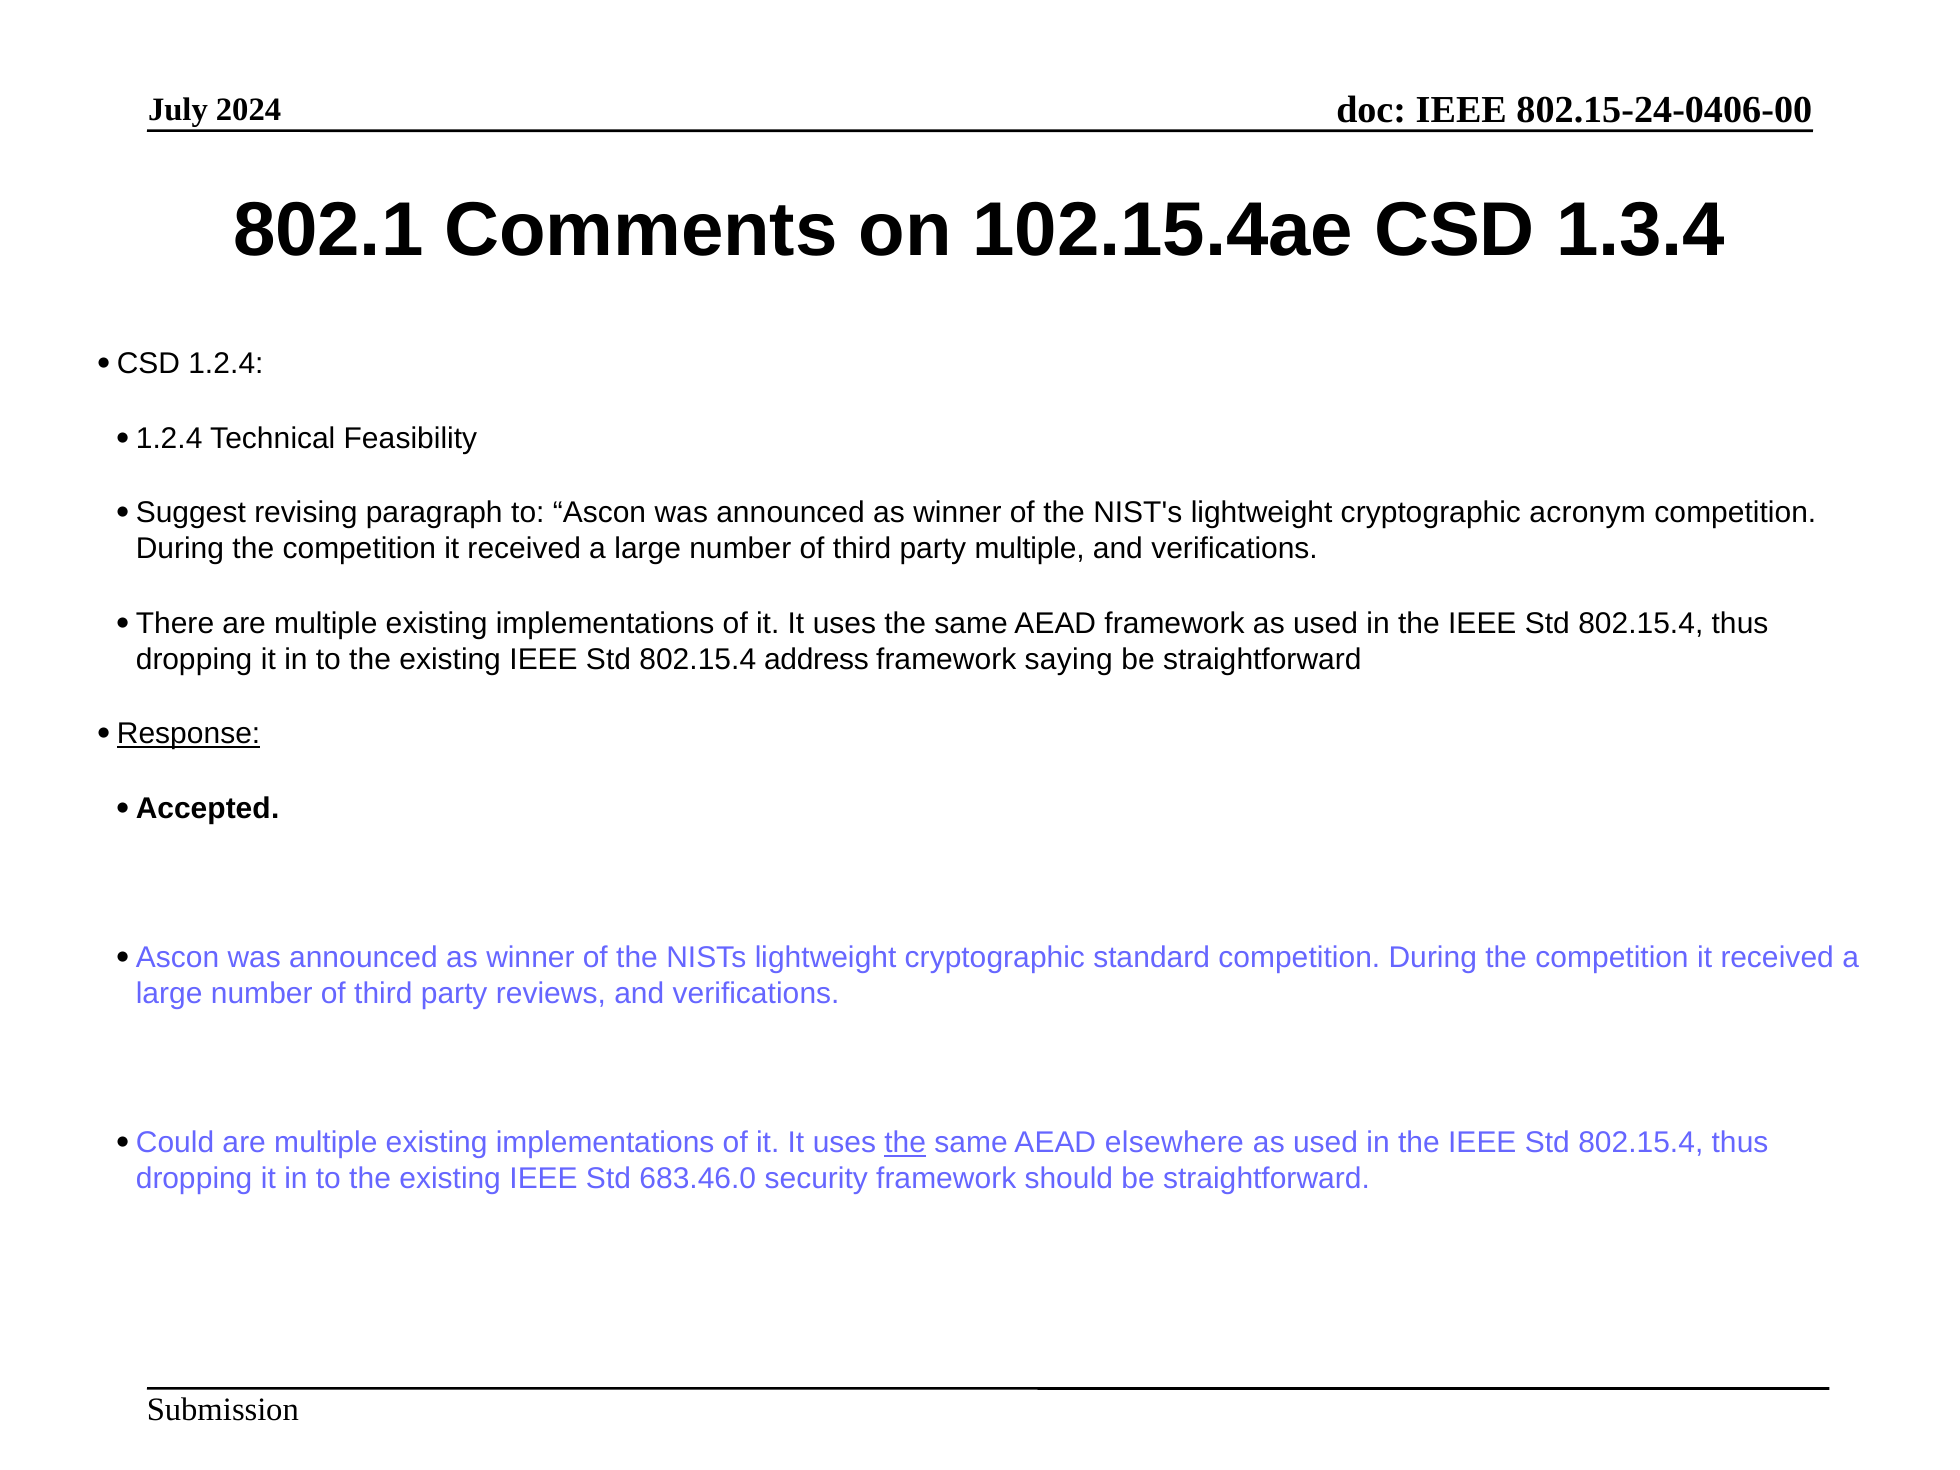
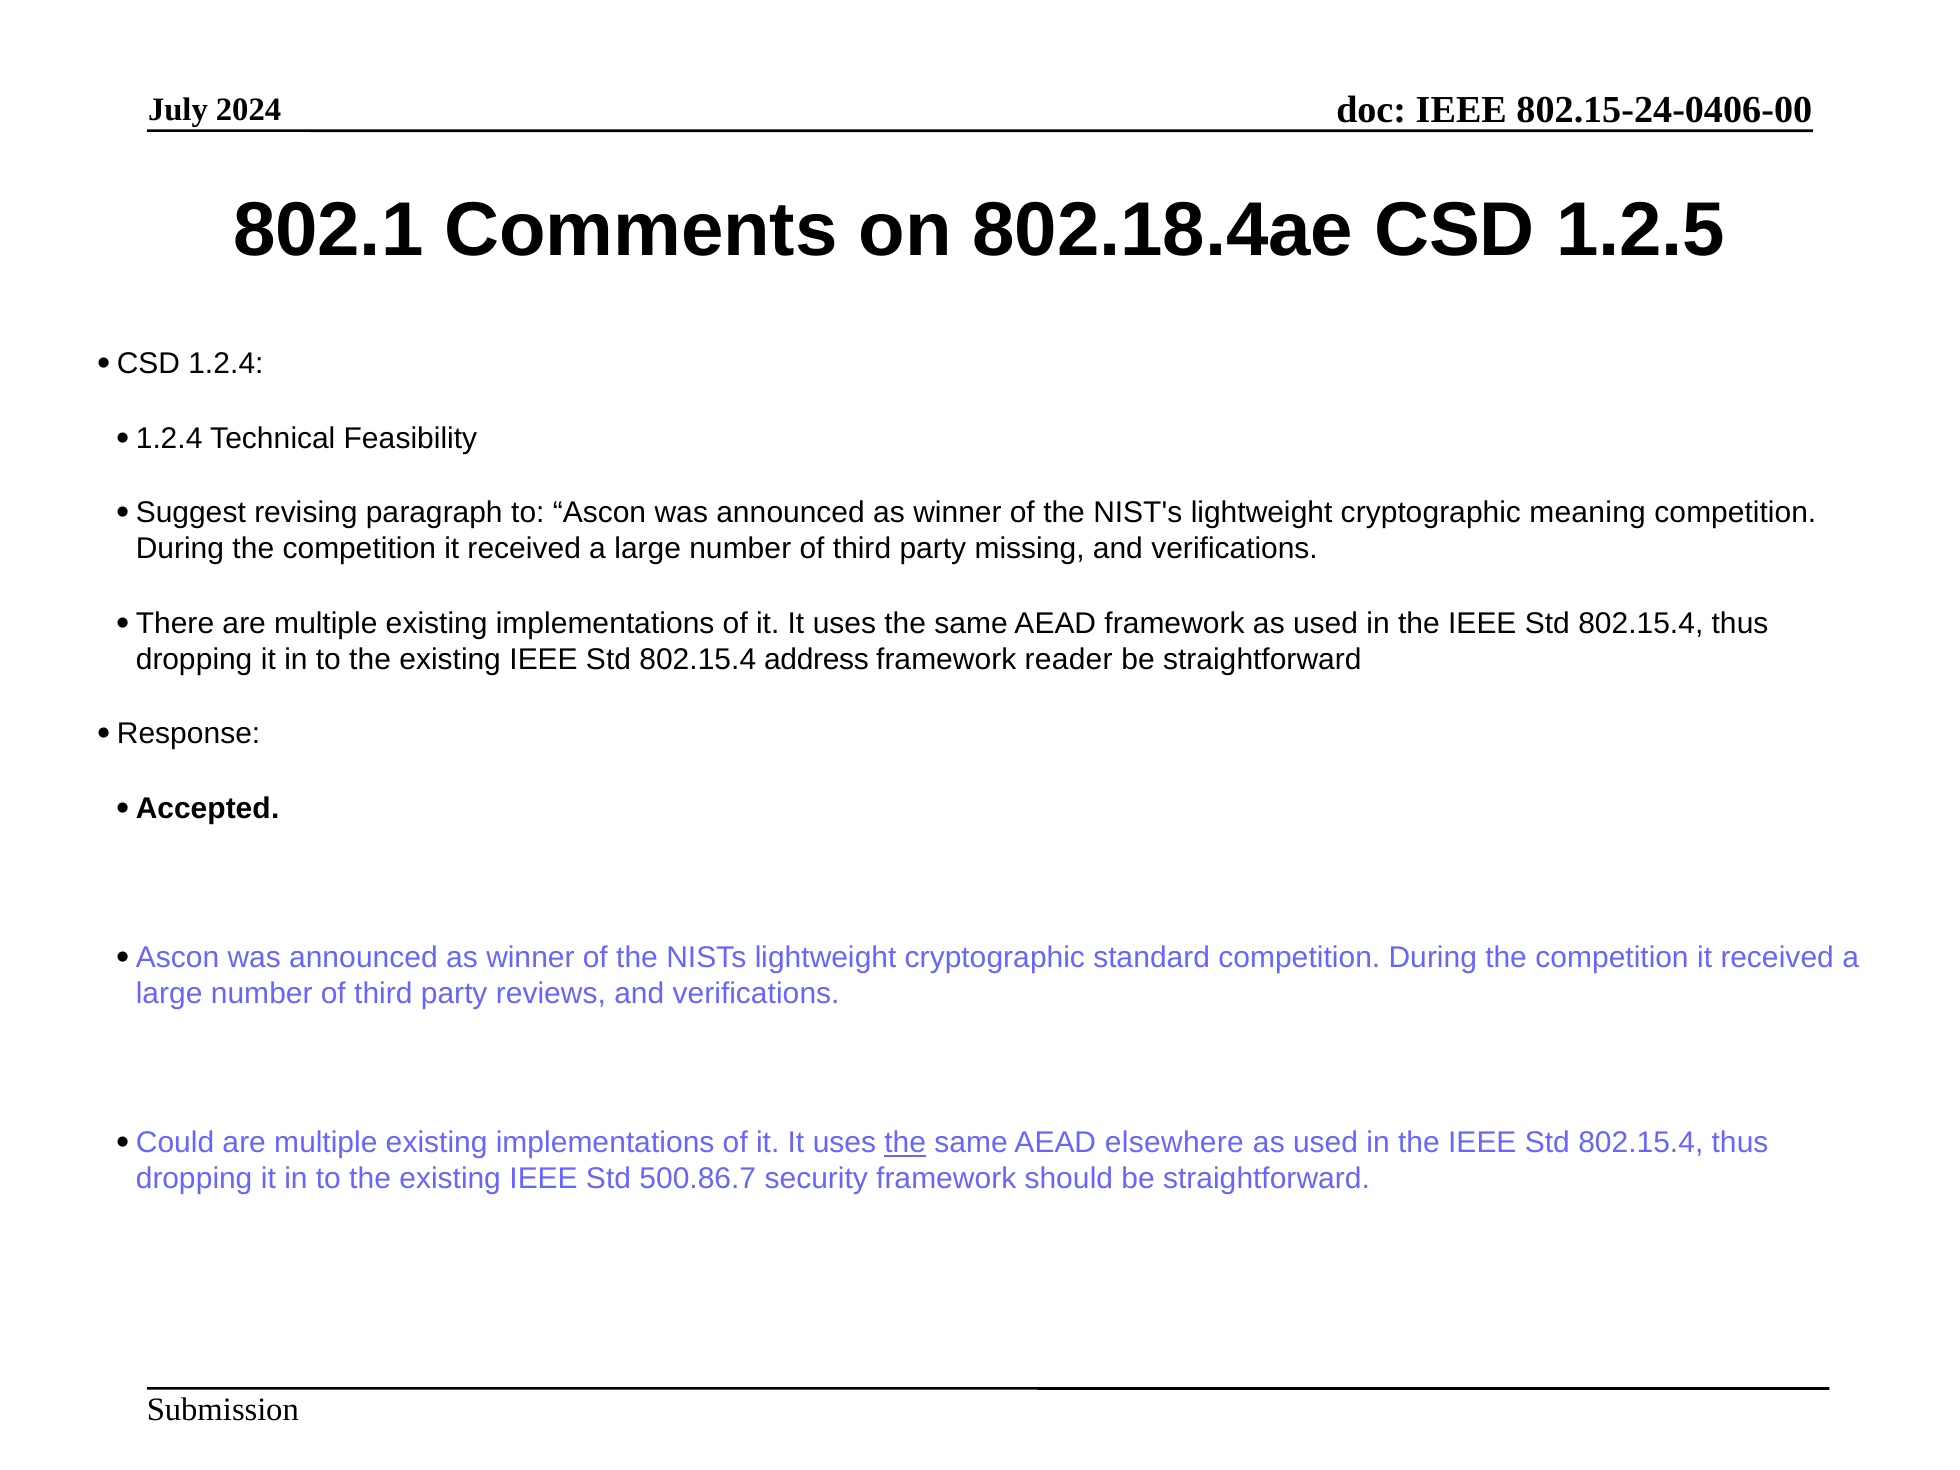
102.15.4ae: 102.15.4ae -> 802.18.4ae
1.3.4: 1.3.4 -> 1.2.5
acronym: acronym -> meaning
party multiple: multiple -> missing
saying: saying -> reader
Response underline: present -> none
683.46.0: 683.46.0 -> 500.86.7
